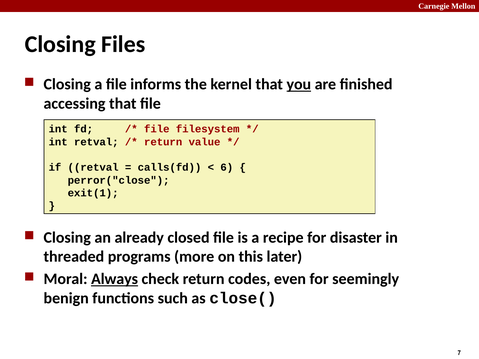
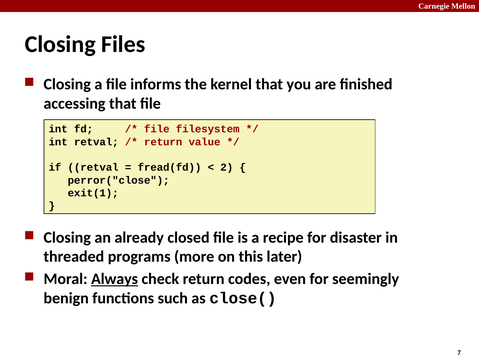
you underline: present -> none
calls(fd: calls(fd -> fread(fd
6: 6 -> 2
